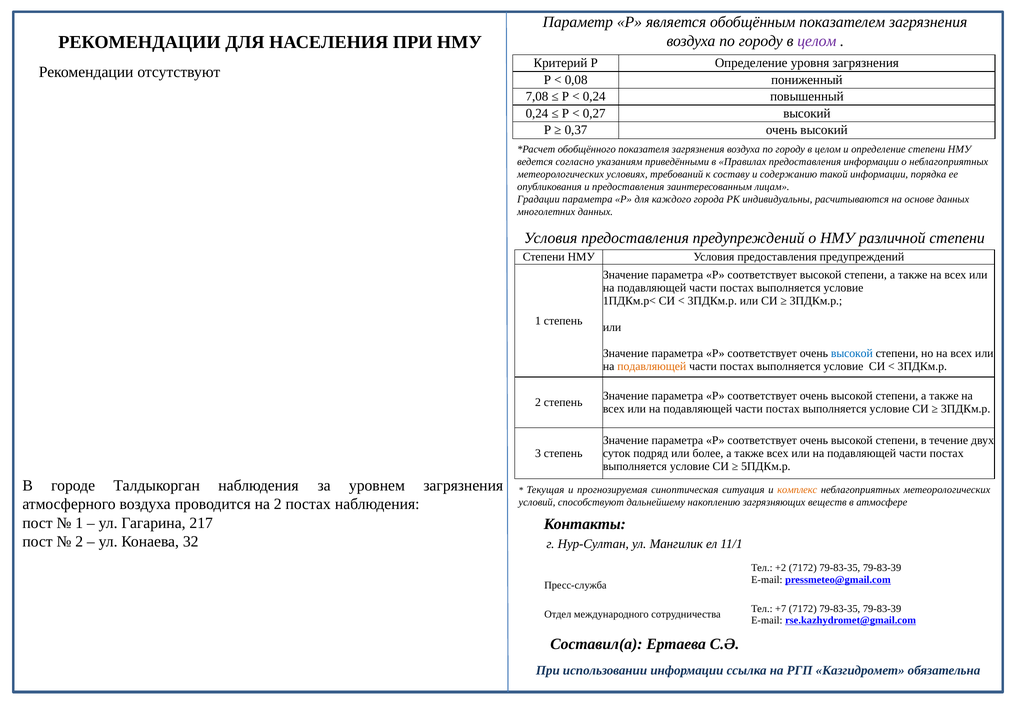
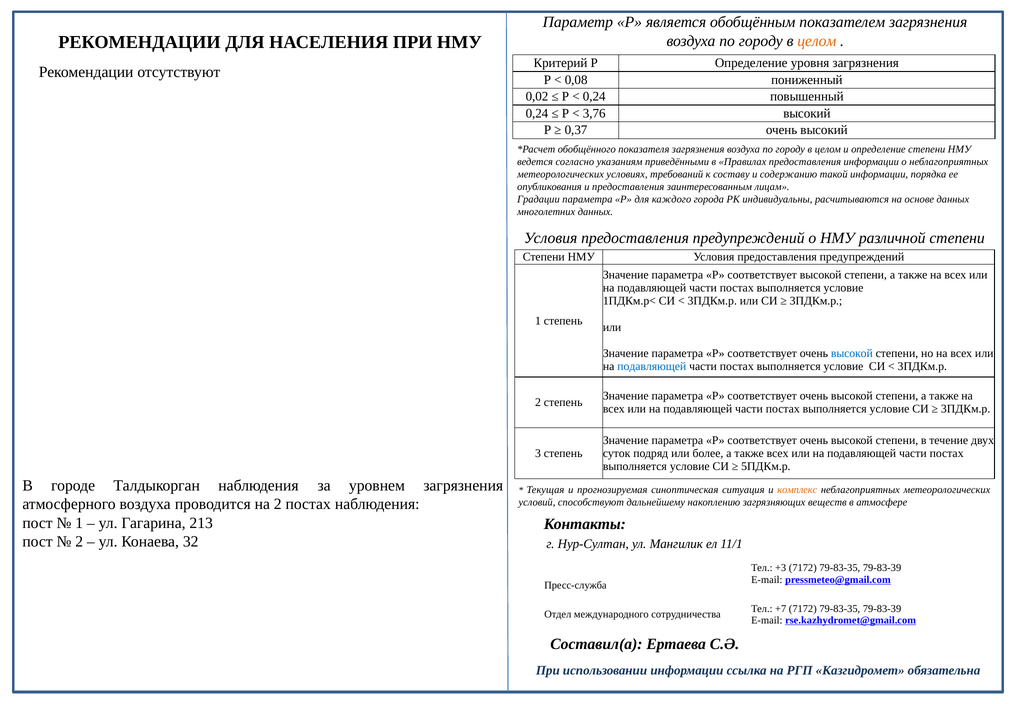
целом at (817, 41) colour: purple -> orange
7,08: 7,08 -> 0,02
0,27: 0,27 -> 3,76
подавляющей at (652, 366) colour: orange -> blue
217: 217 -> 213
+2: +2 -> +3
